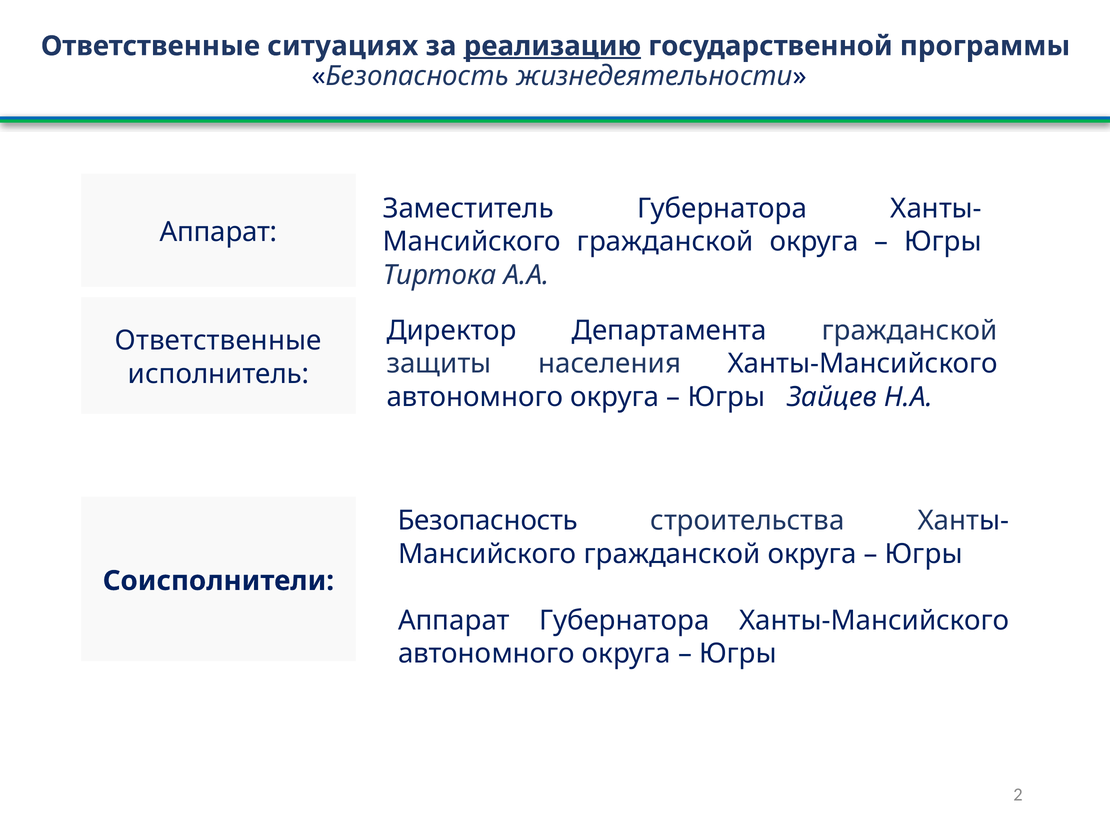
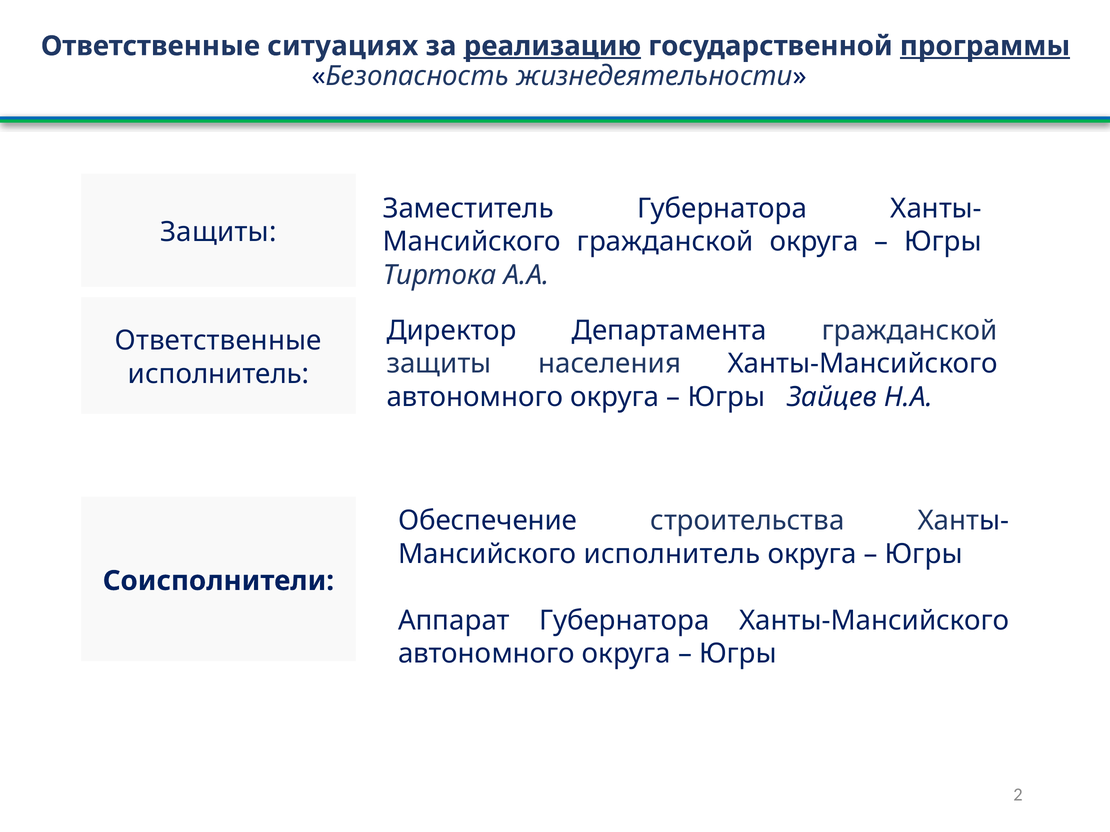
программы underline: none -> present
Аппарат at (219, 232): Аппарат -> Защиты
Безопасность at (488, 521): Безопасность -> Обеспечение
гражданской at (672, 554): гражданской -> исполнитель
